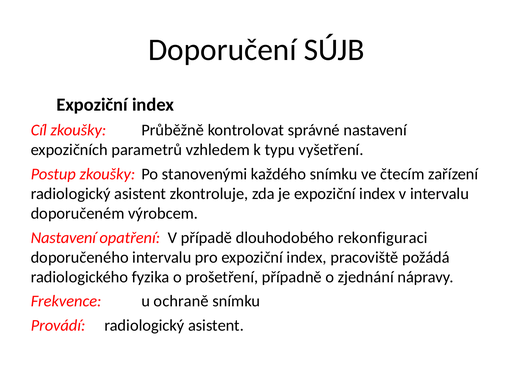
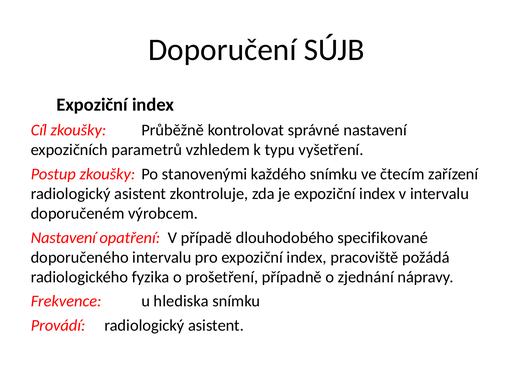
rekonfiguraci: rekonfiguraci -> specifikované
ochraně: ochraně -> hlediska
